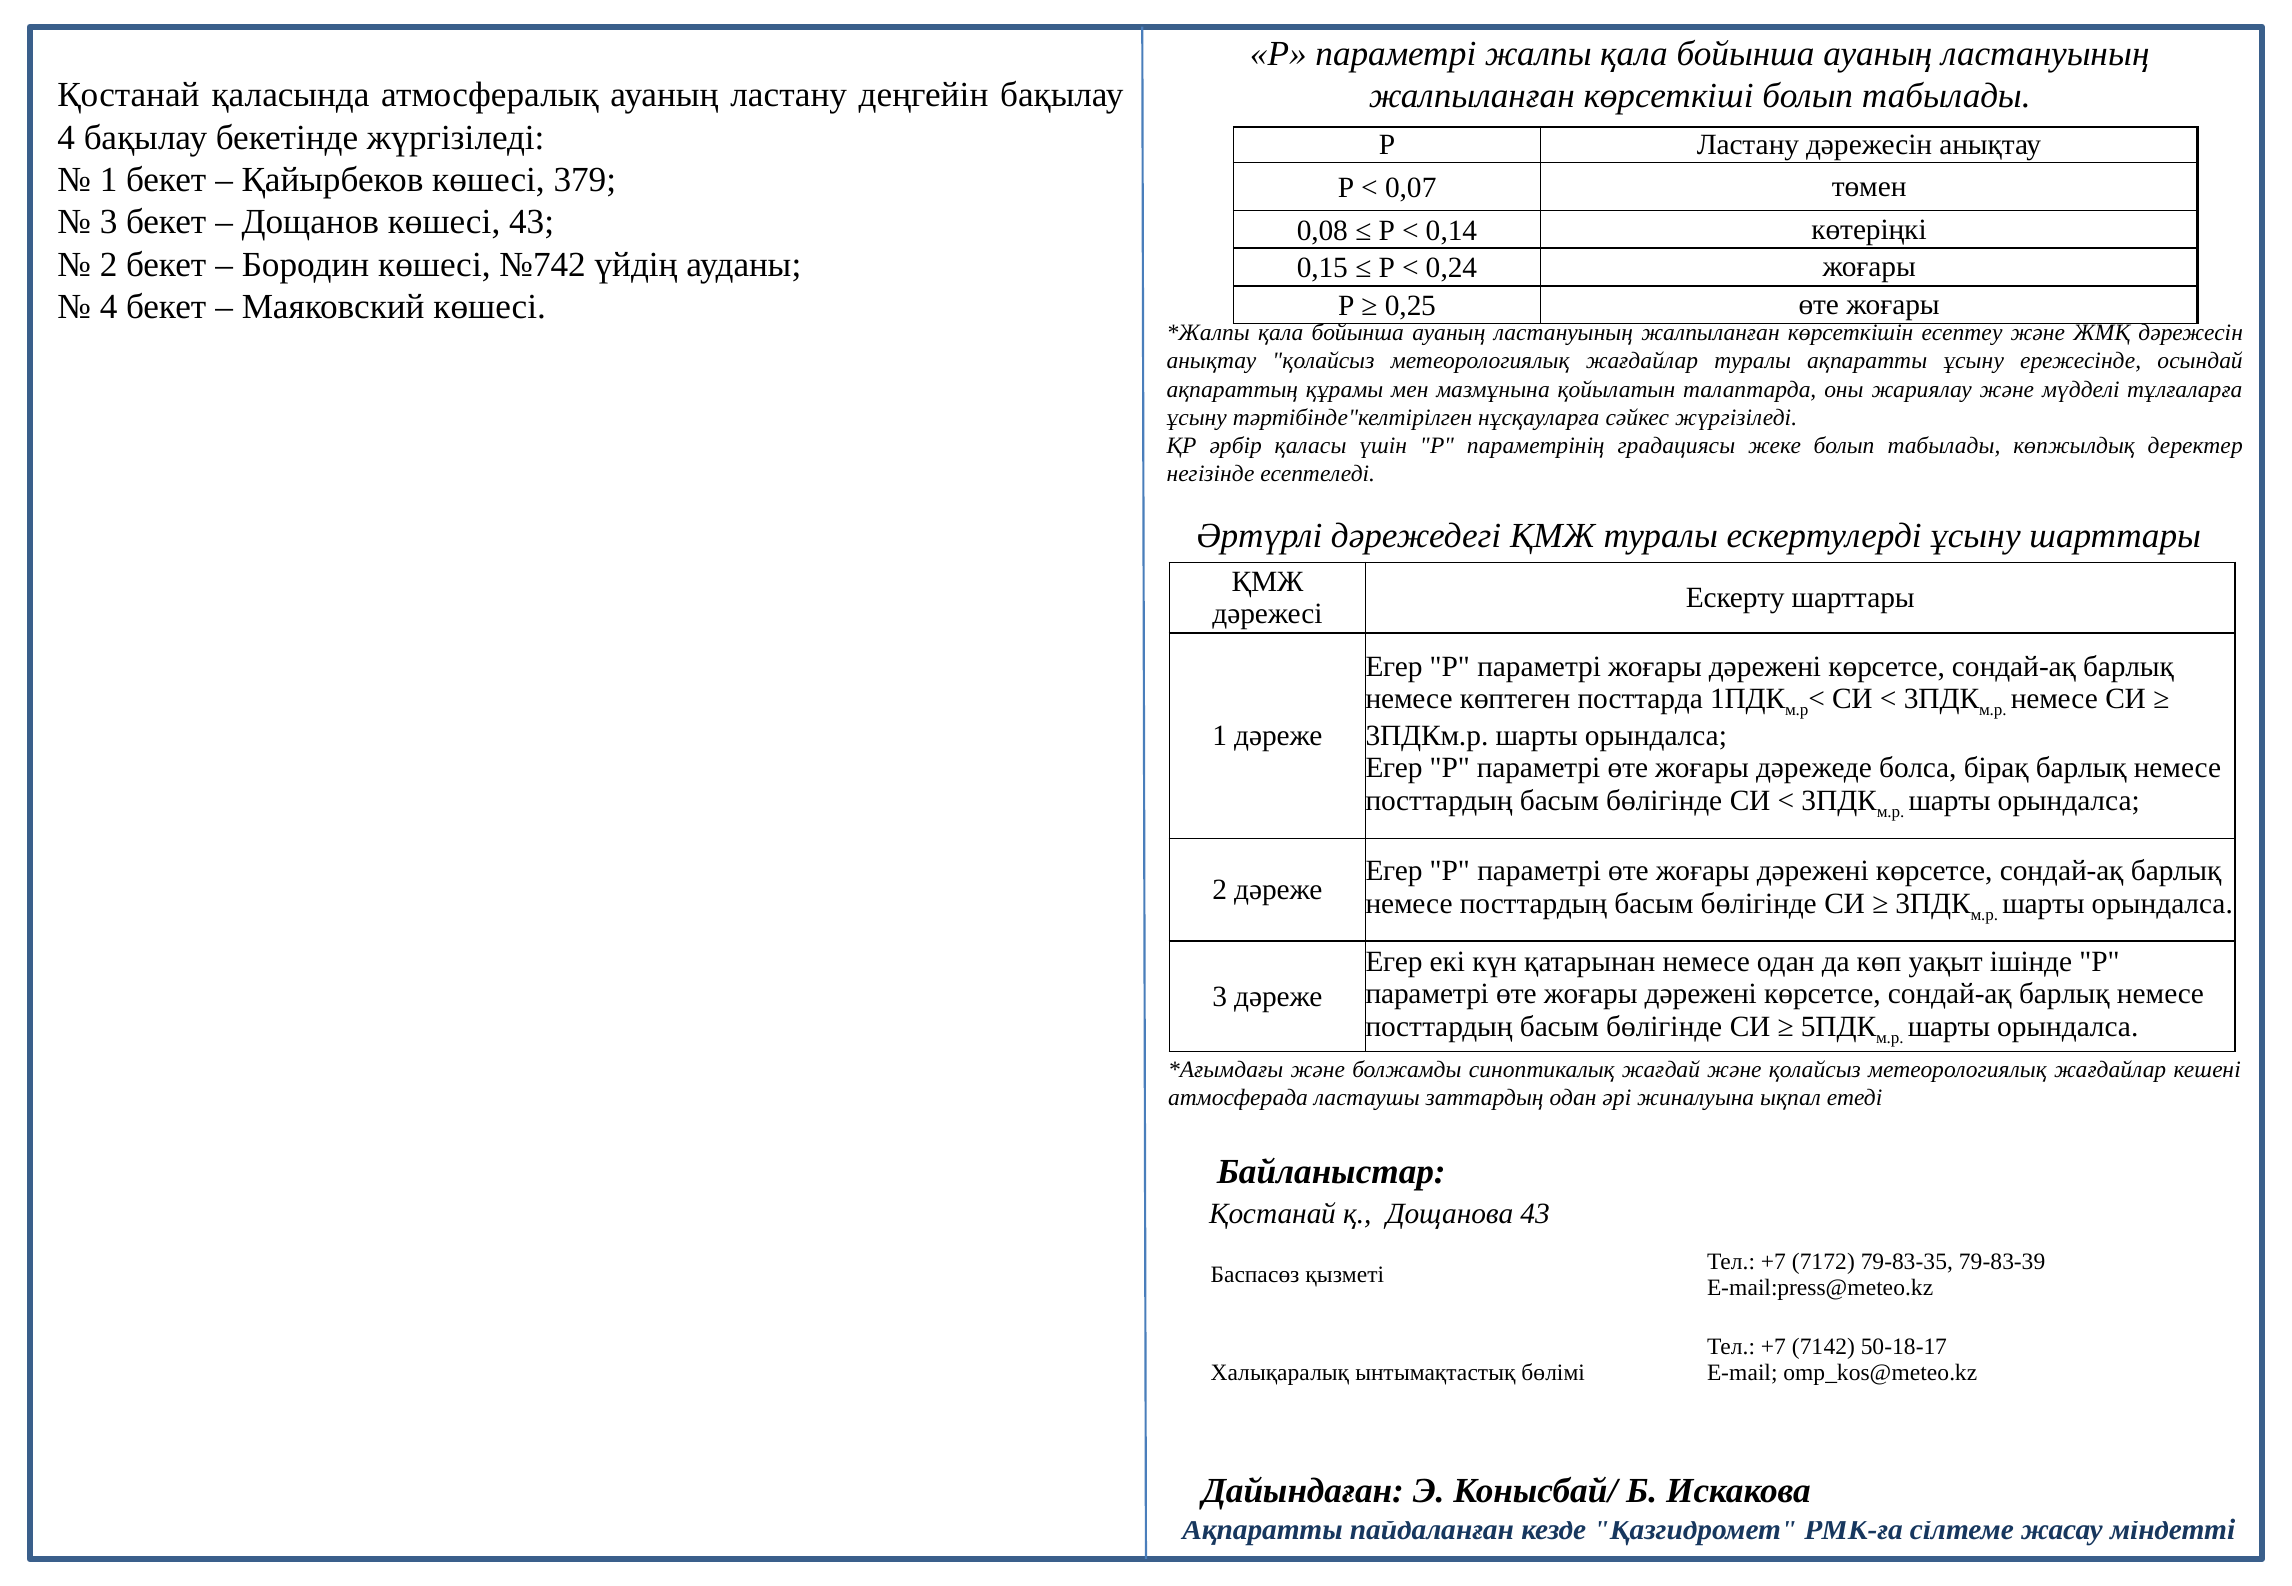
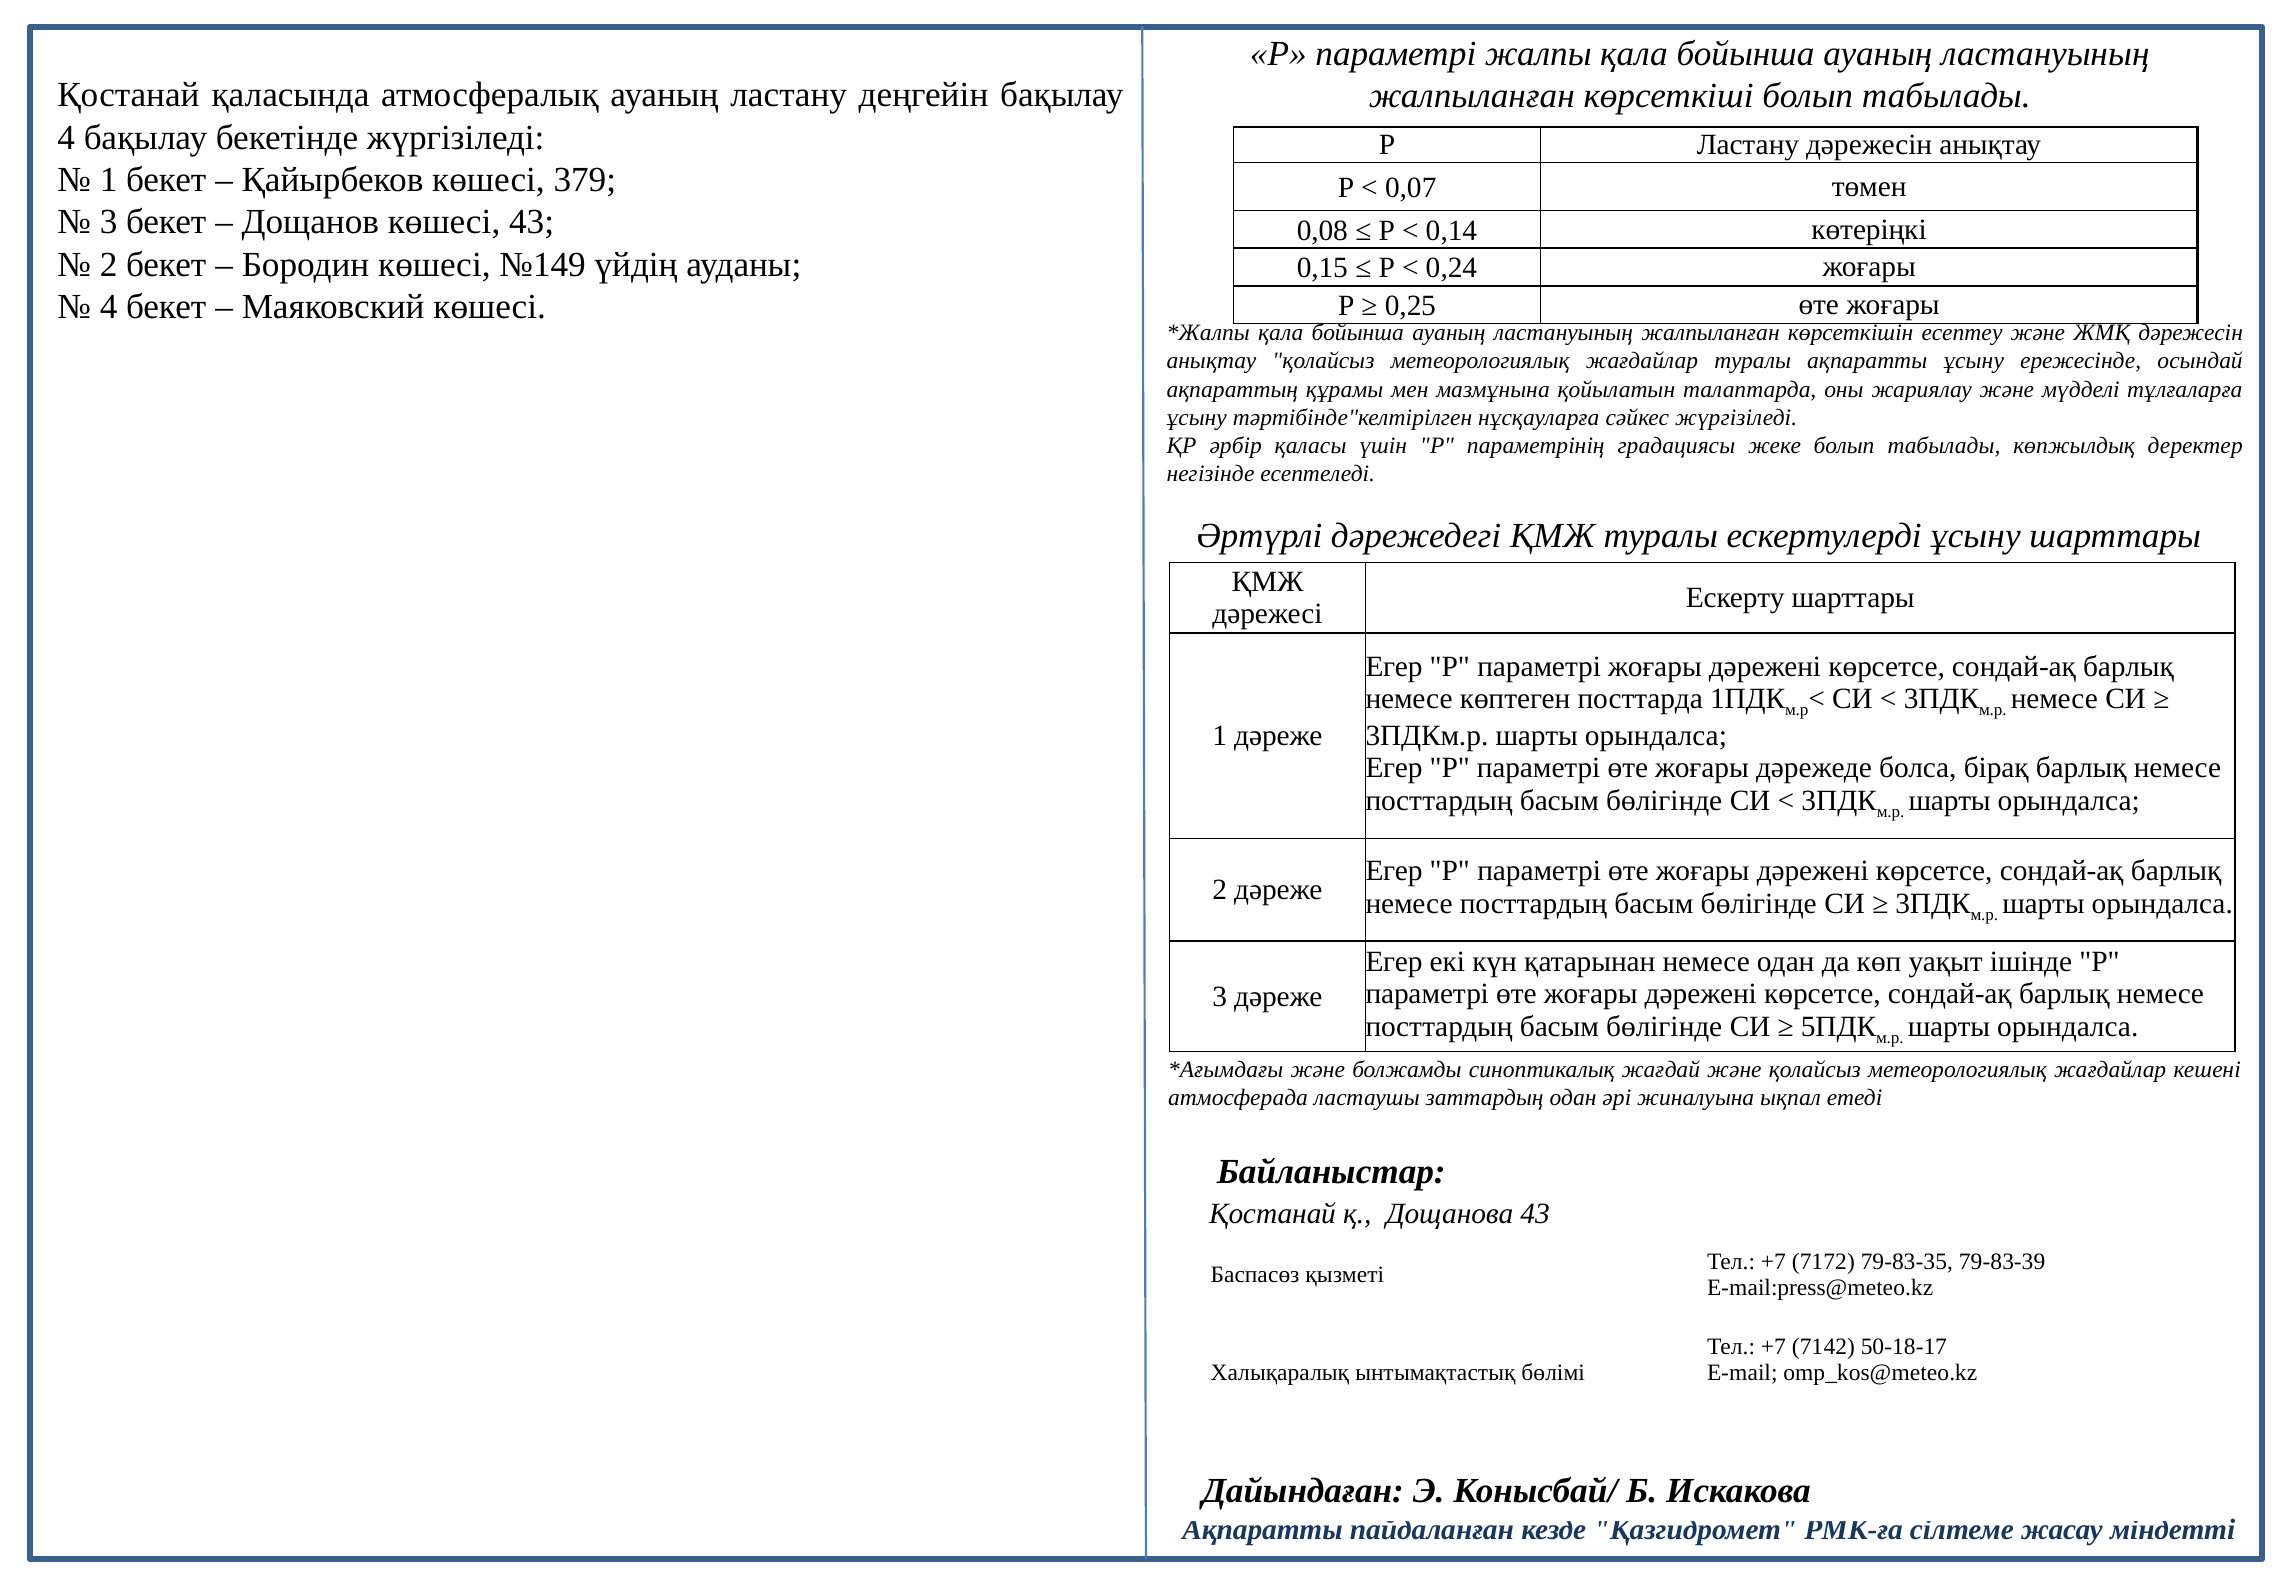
№742: №742 -> №149
